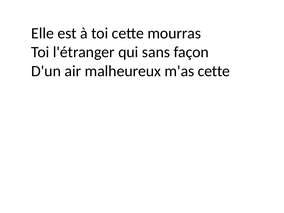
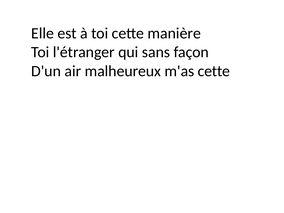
mourras: mourras -> manière
